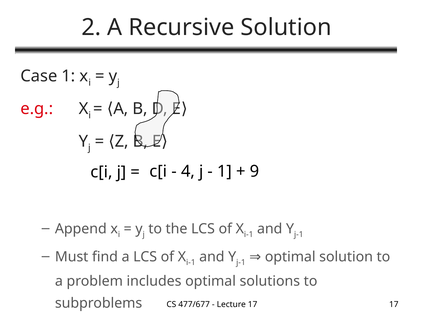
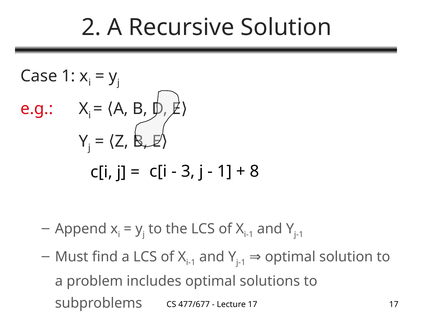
4: 4 -> 3
9: 9 -> 8
